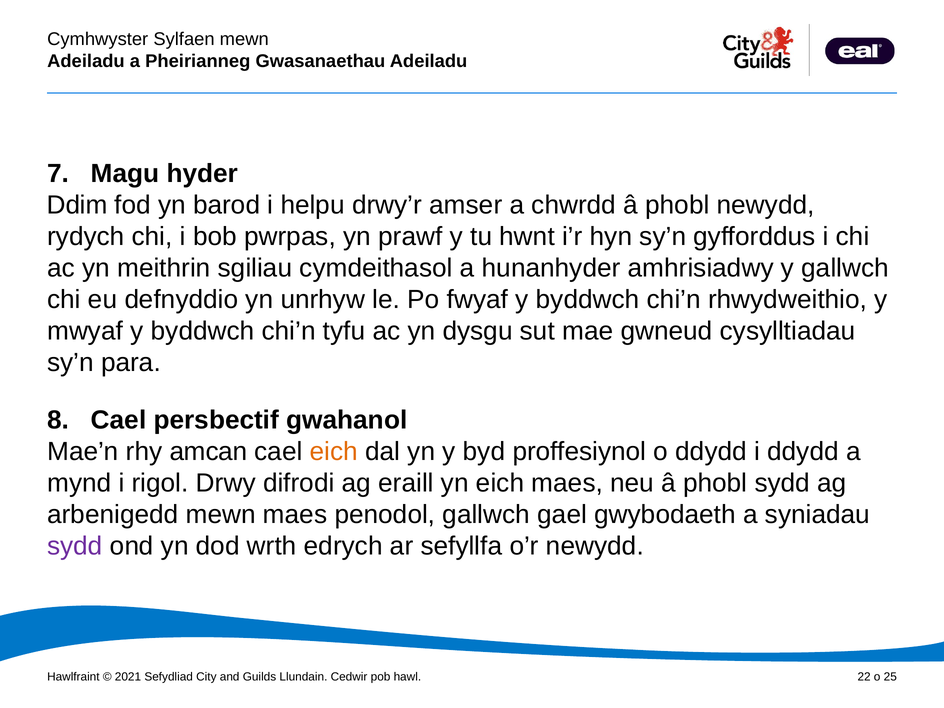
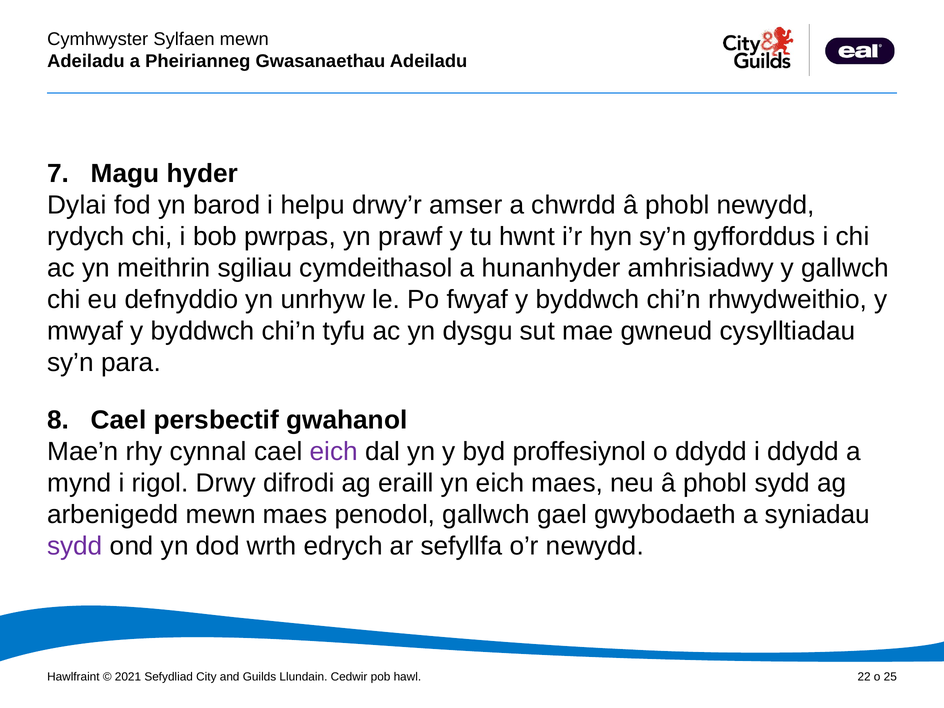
Ddim: Ddim -> Dylai
amcan: amcan -> cynnal
eich at (334, 452) colour: orange -> purple
